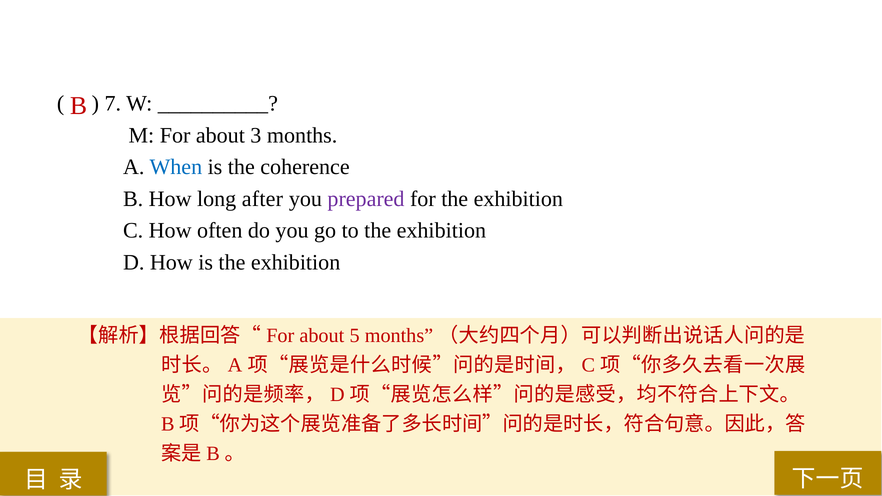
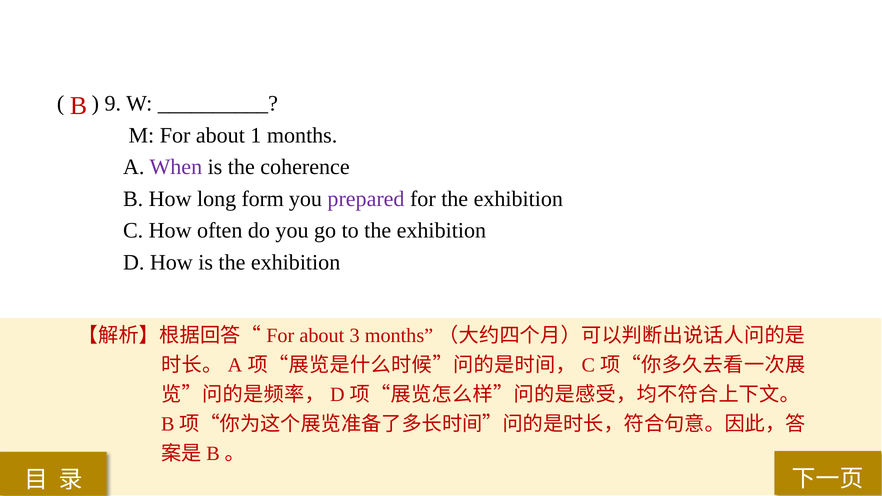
7: 7 -> 9
3: 3 -> 1
When colour: blue -> purple
after: after -> form
5: 5 -> 3
